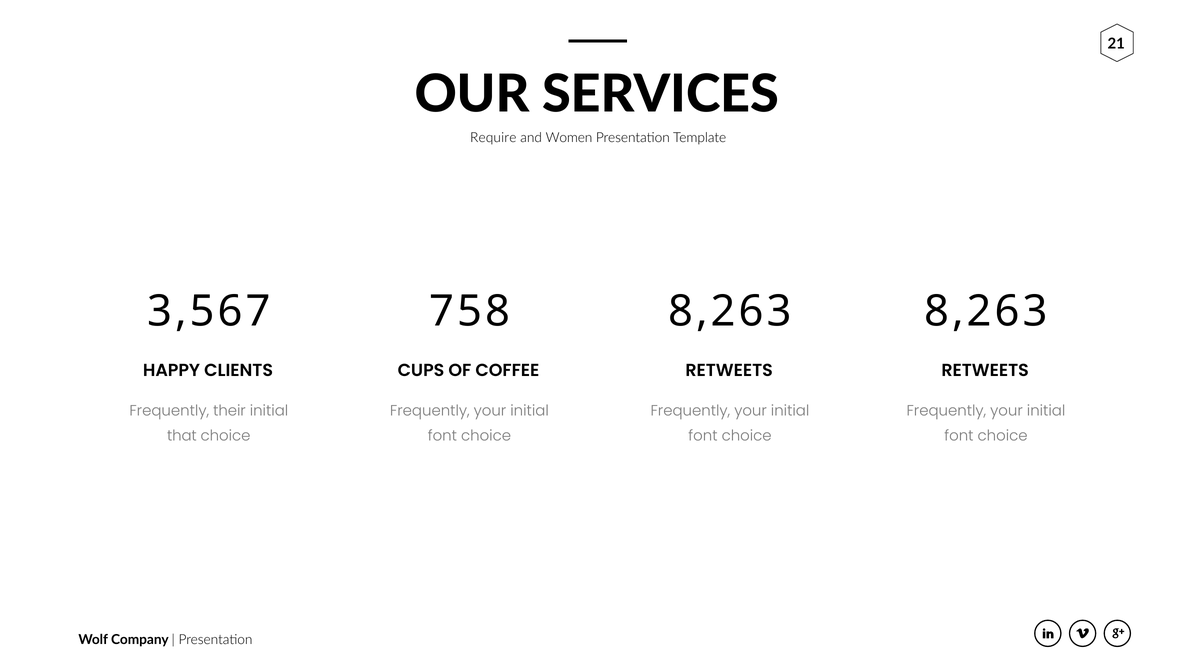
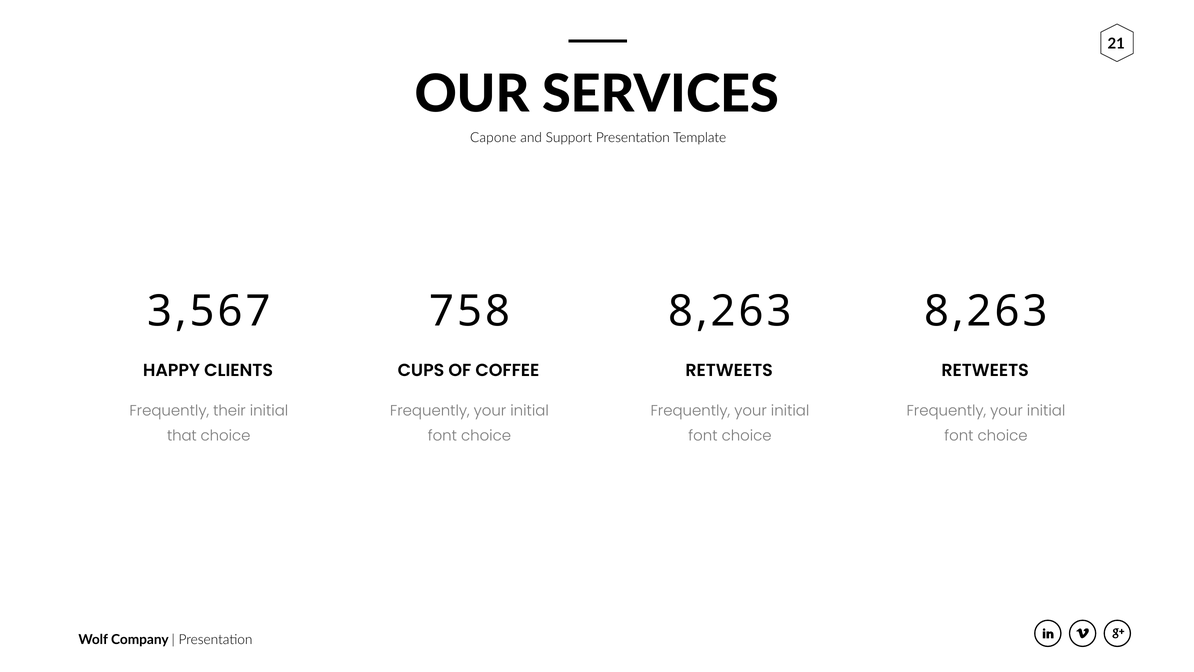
Require: Require -> Capone
Women: Women -> Support
